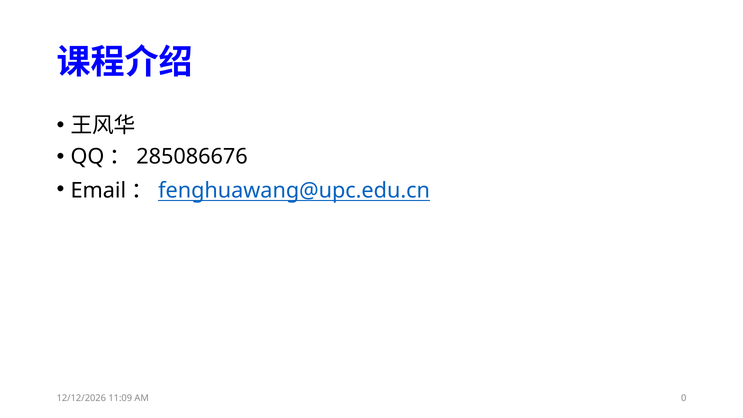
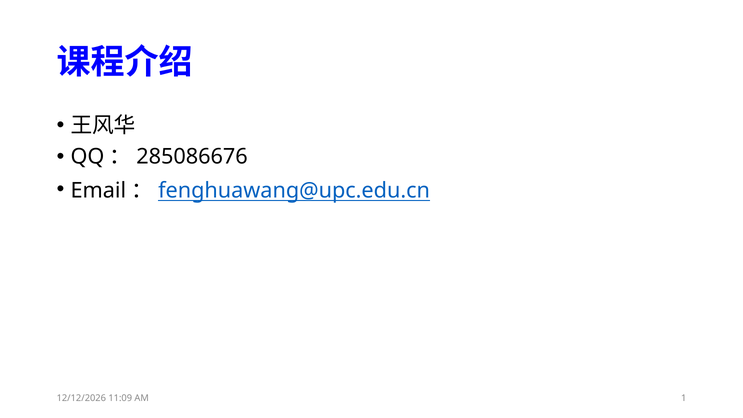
0: 0 -> 1
